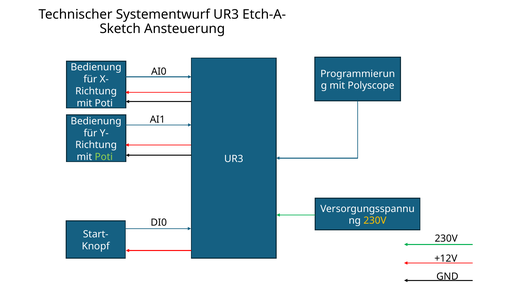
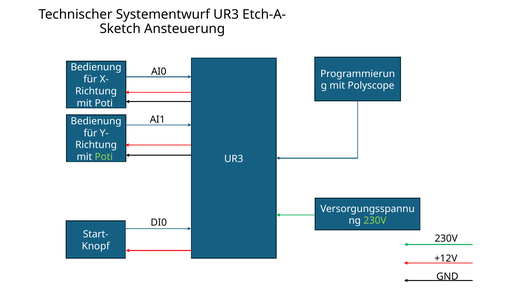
230V at (375, 221) colour: yellow -> light green
